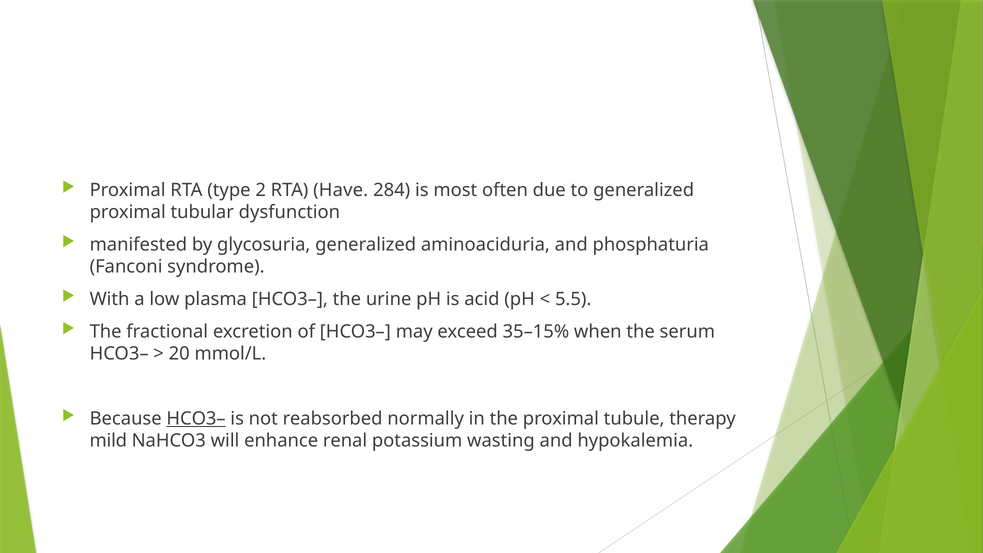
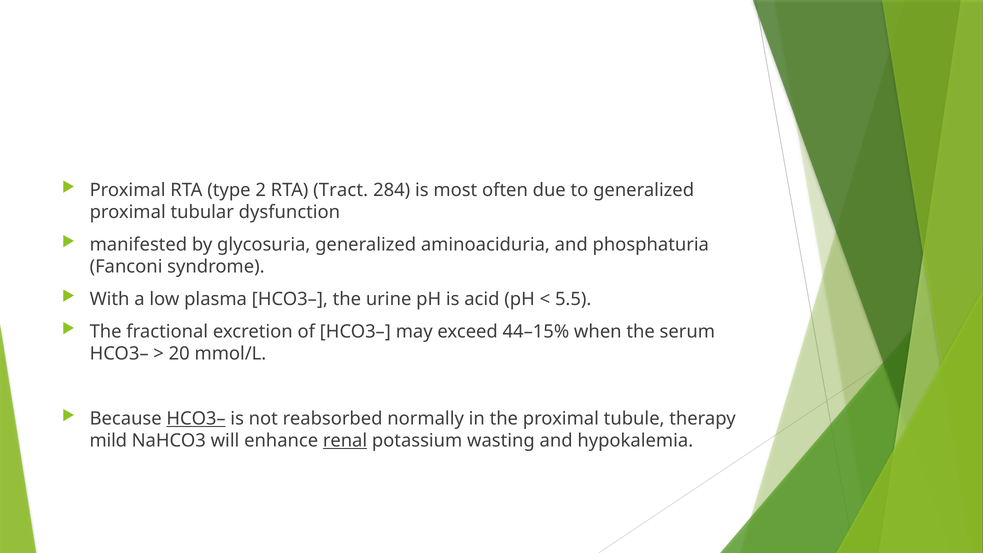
Have: Have -> Tract
35–15%: 35–15% -> 44–15%
renal underline: none -> present
